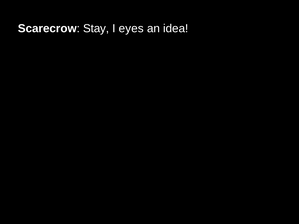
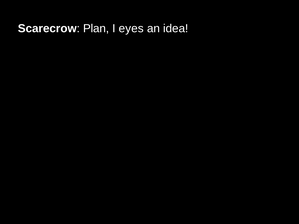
Stay: Stay -> Plan
